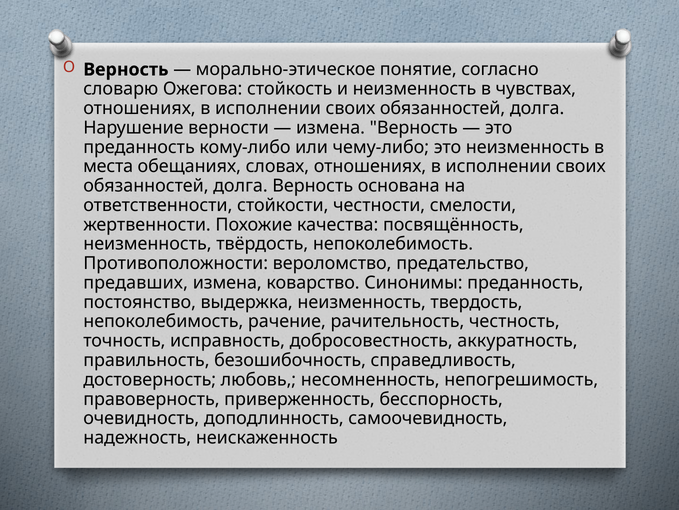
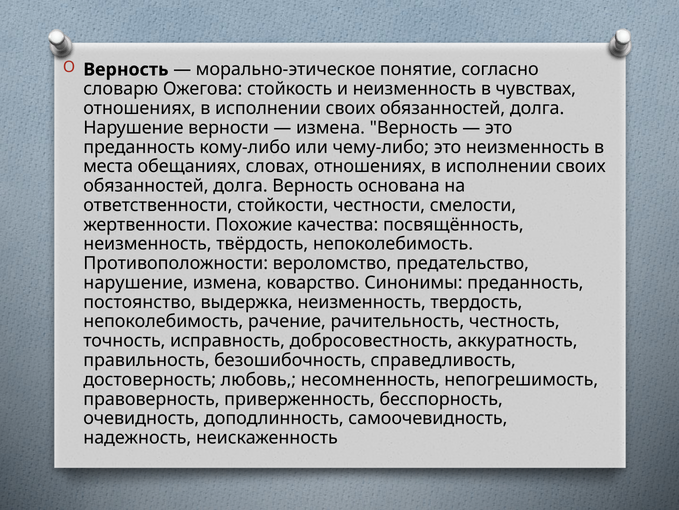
предавших at (136, 282): предавших -> нарушение
